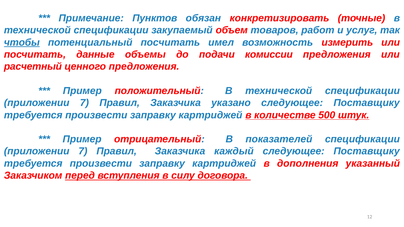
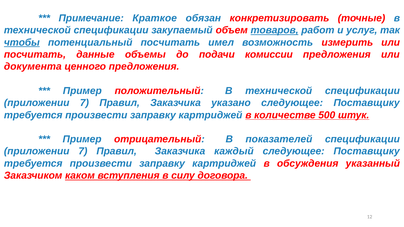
Пунктов: Пунктов -> Краткое
товаров underline: none -> present
расчетный: расчетный -> документа
дополнения: дополнения -> обсуждения
перед: перед -> каком
